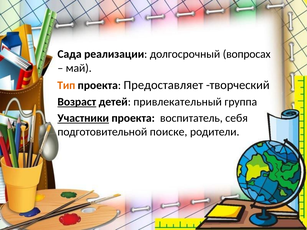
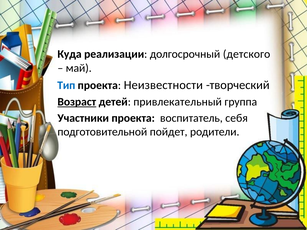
Сада: Сада -> Куда
вопросах: вопросах -> детского
Тип colour: orange -> blue
Предоставляет: Предоставляет -> Неизвестности
Участники underline: present -> none
поиске: поиске -> пойдет
